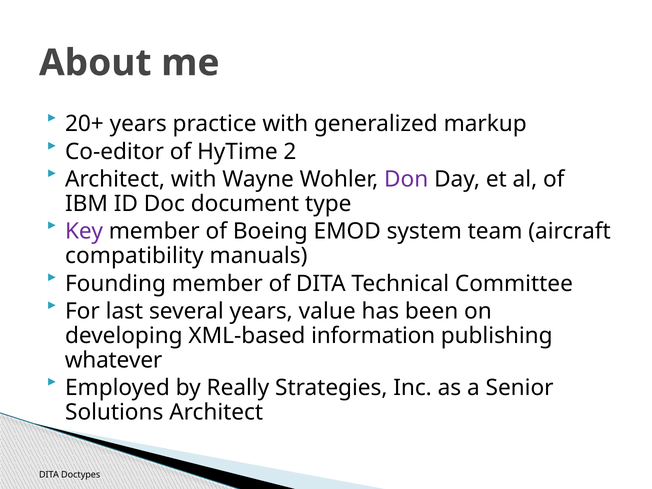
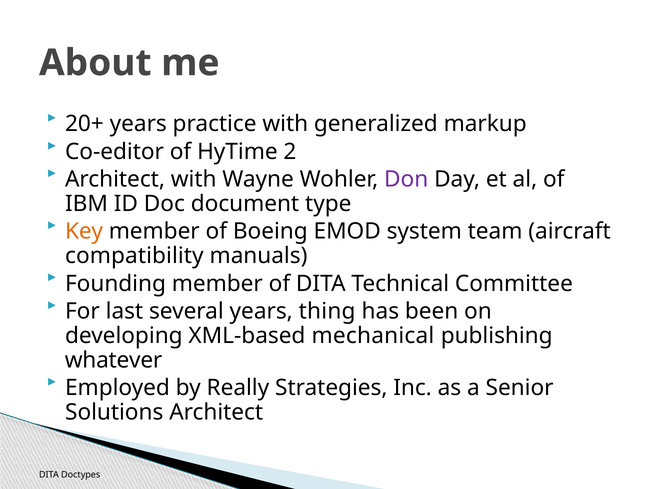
Key colour: purple -> orange
value: value -> thing
information: information -> mechanical
